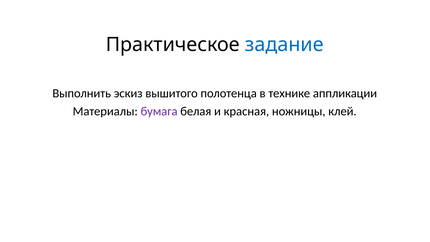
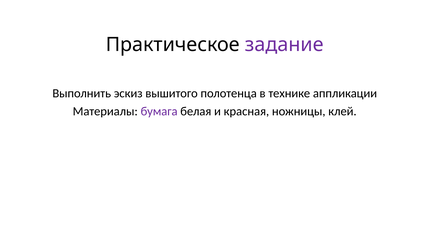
задание colour: blue -> purple
